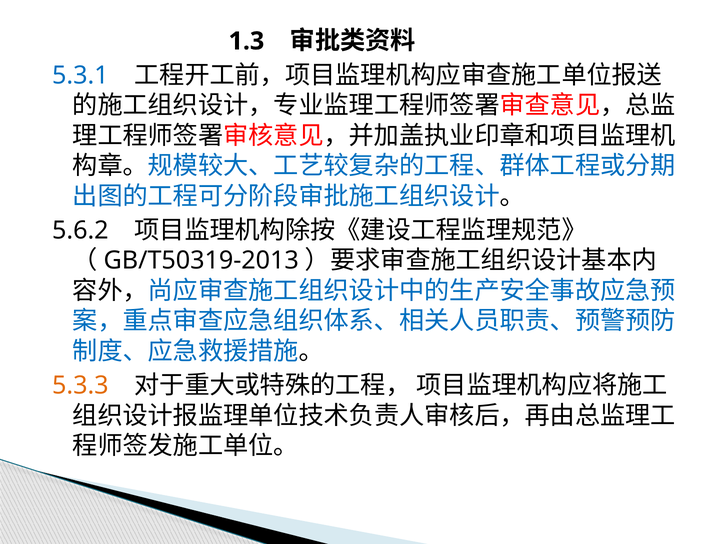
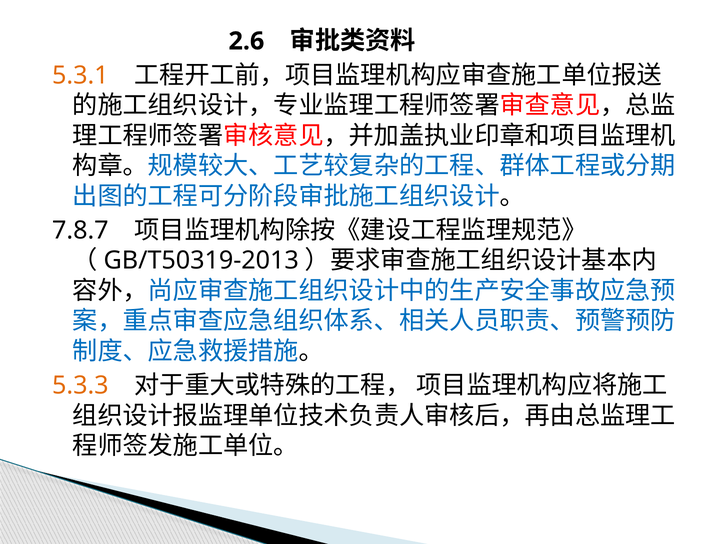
1.3: 1.3 -> 2.6
5.3.1 colour: blue -> orange
5.6.2: 5.6.2 -> 7.8.7
